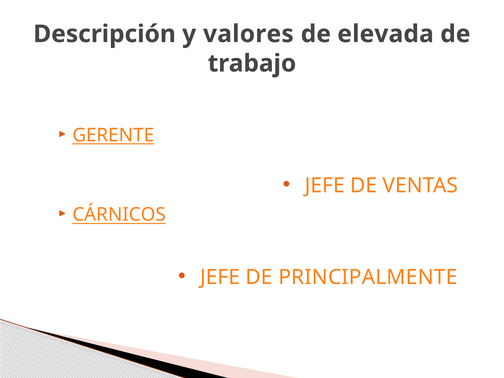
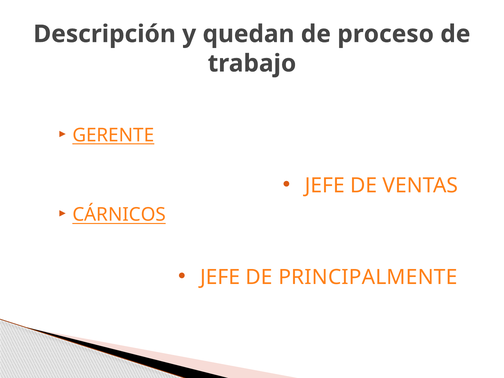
valores: valores -> quedan
elevada: elevada -> proceso
